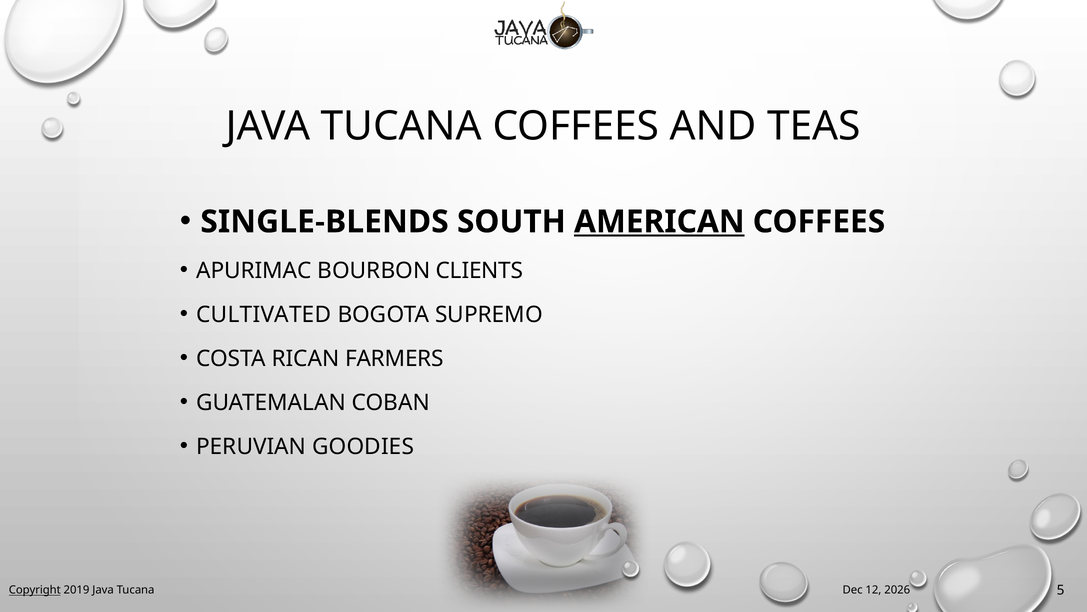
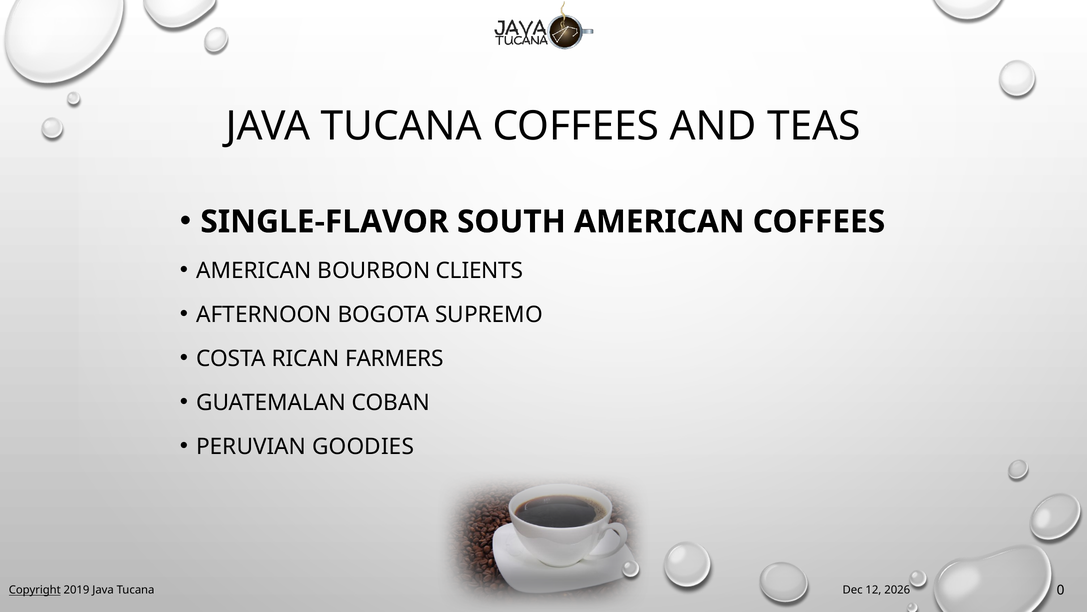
SINGLE-BLENDS: SINGLE-BLENDS -> SINGLE-FLAVOR
AMERICAN at (659, 222) underline: present -> none
APURIMAC at (254, 270): APURIMAC -> AMERICAN
CULTIVATED: CULTIVATED -> AFTERNOON
5: 5 -> 0
